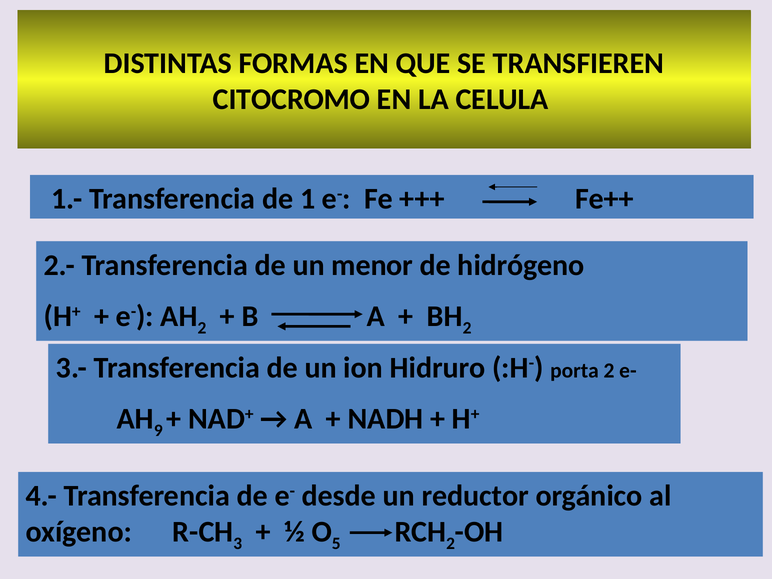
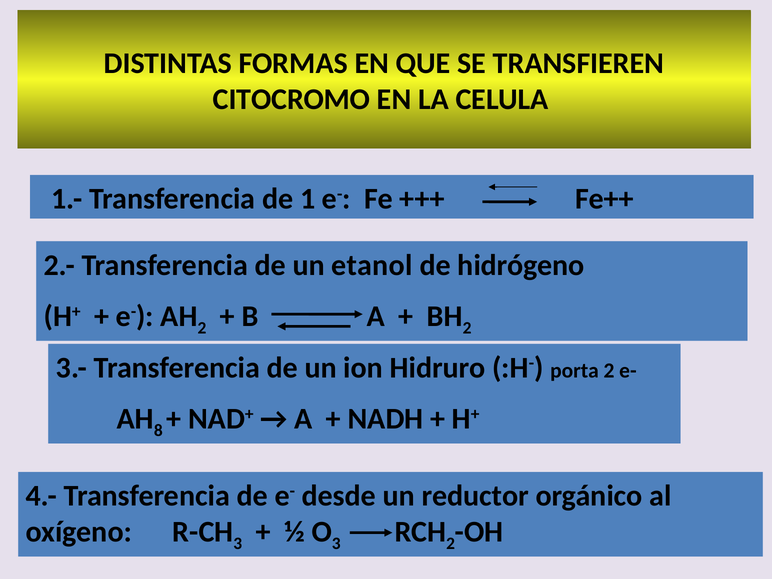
menor: menor -> etanol
9: 9 -> 8
5 at (336, 544): 5 -> 3
